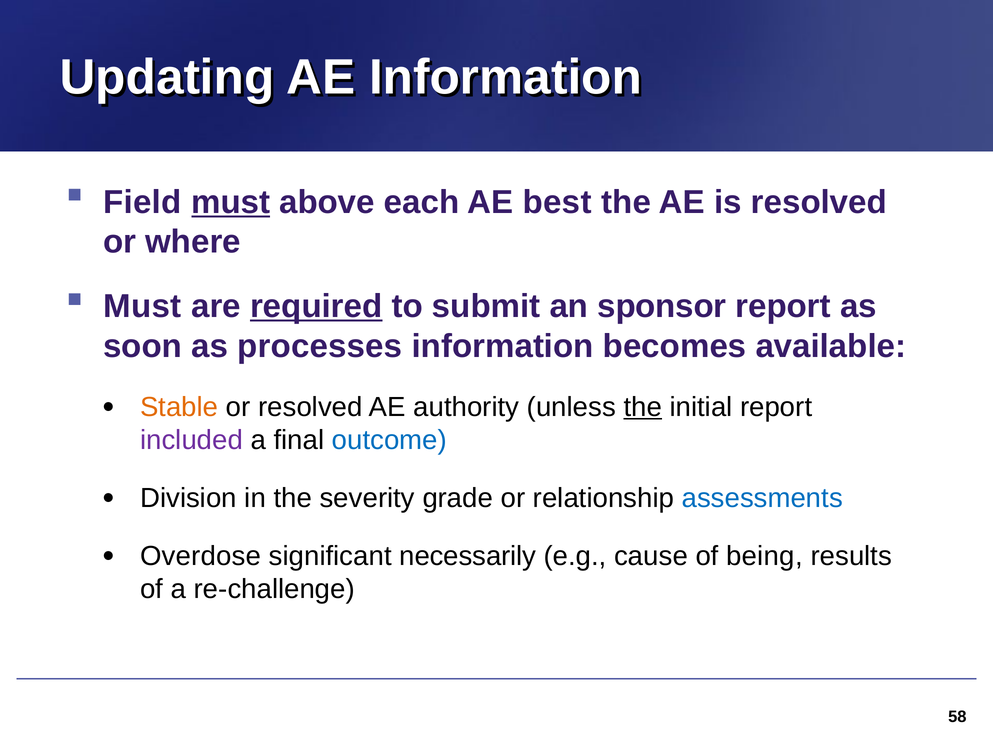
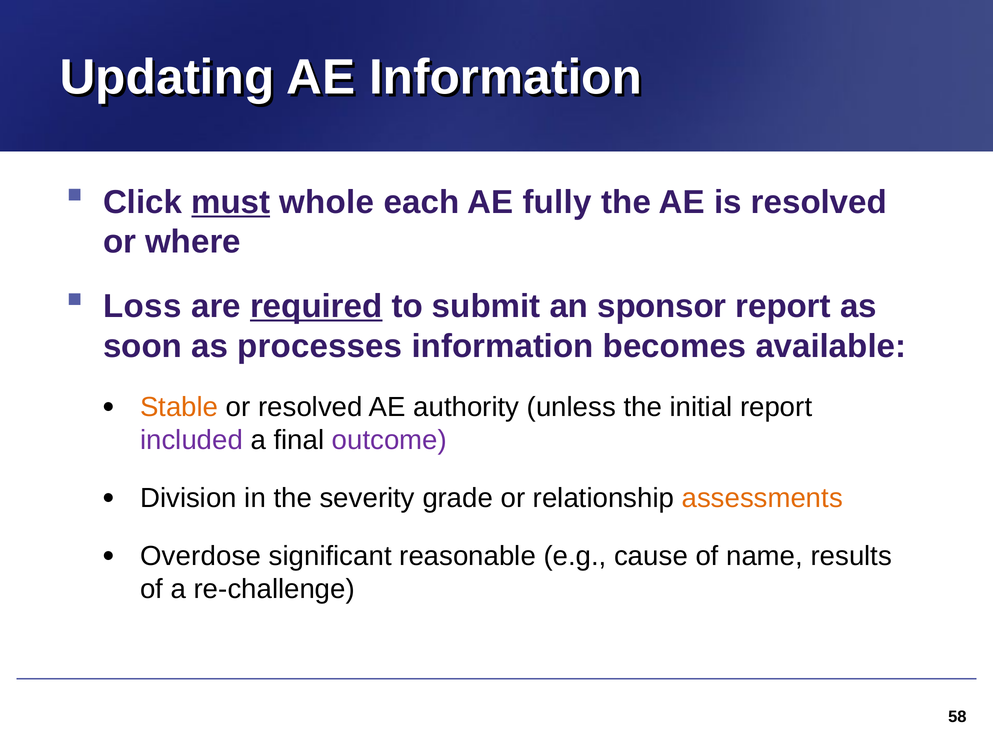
Field: Field -> Click
above: above -> whole
best: best -> fully
Must at (142, 306): Must -> Loss
the at (643, 407) underline: present -> none
outcome colour: blue -> purple
assessments colour: blue -> orange
necessarily: necessarily -> reasonable
being: being -> name
